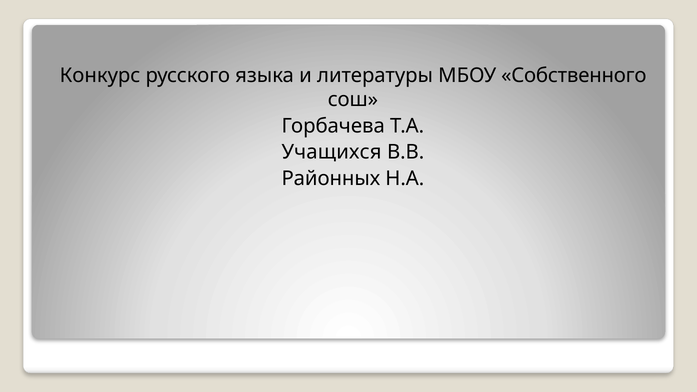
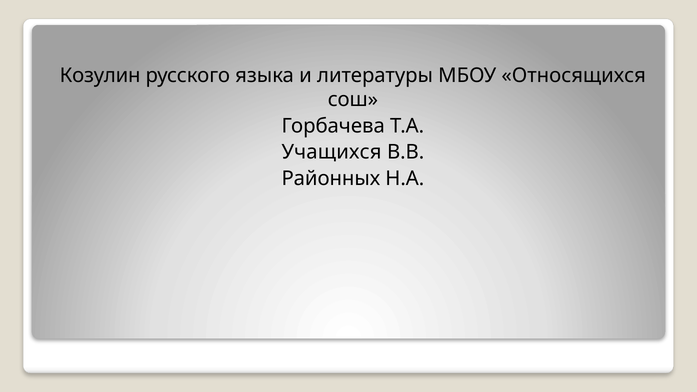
Конкурс: Конкурс -> Козулин
Собственного: Собственного -> Относящихся
